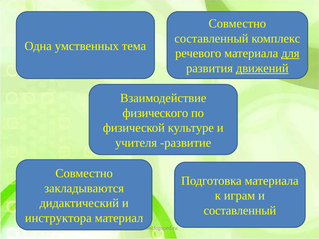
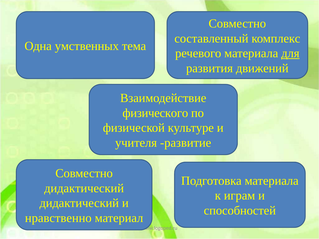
движений underline: present -> none
закладываются at (84, 188): закладываются -> дидактический
составленный at (240, 211): составленный -> способностей
инструктора: инструктора -> нравственно
